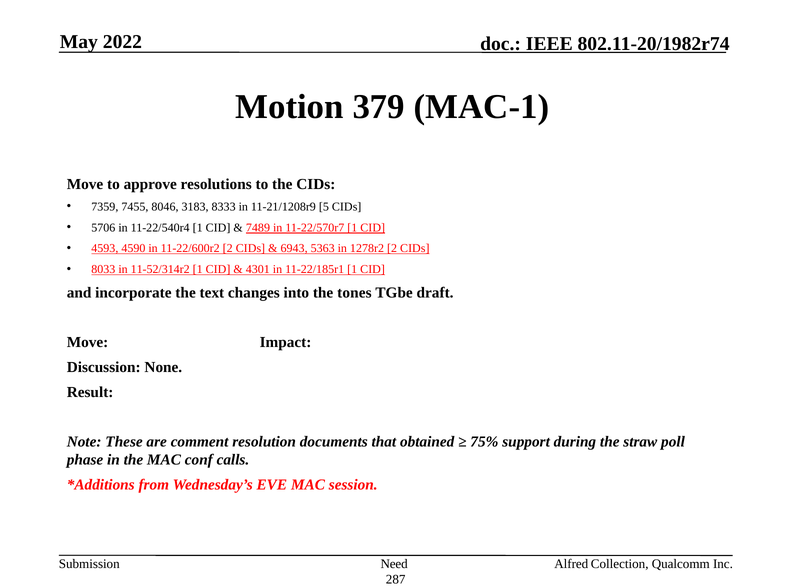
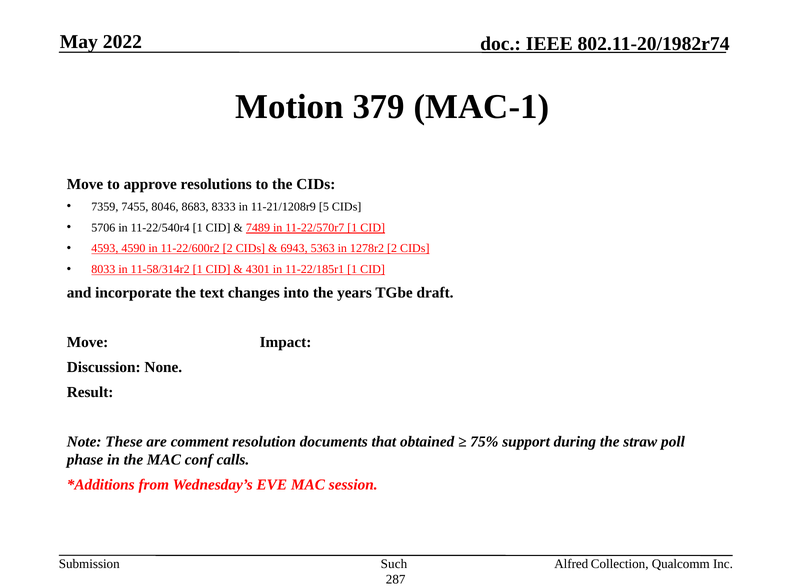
3183: 3183 -> 8683
11-52/314r2: 11-52/314r2 -> 11-58/314r2
tones: tones -> years
Need: Need -> Such
